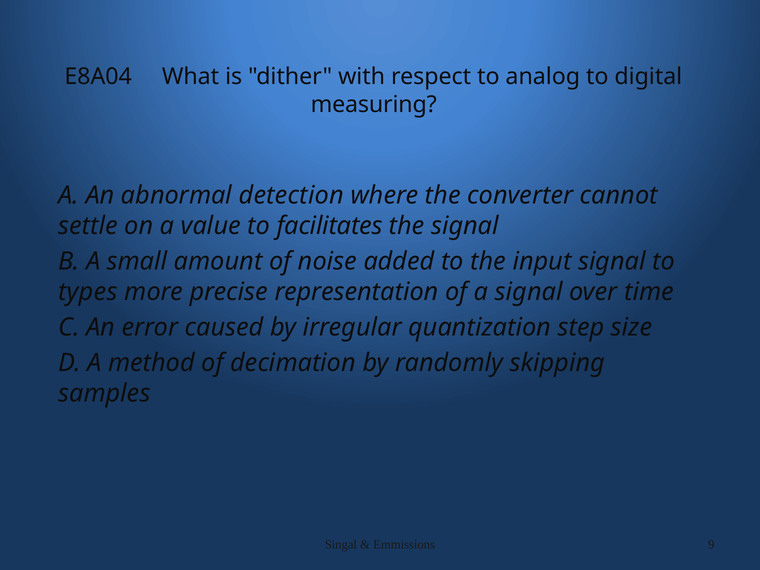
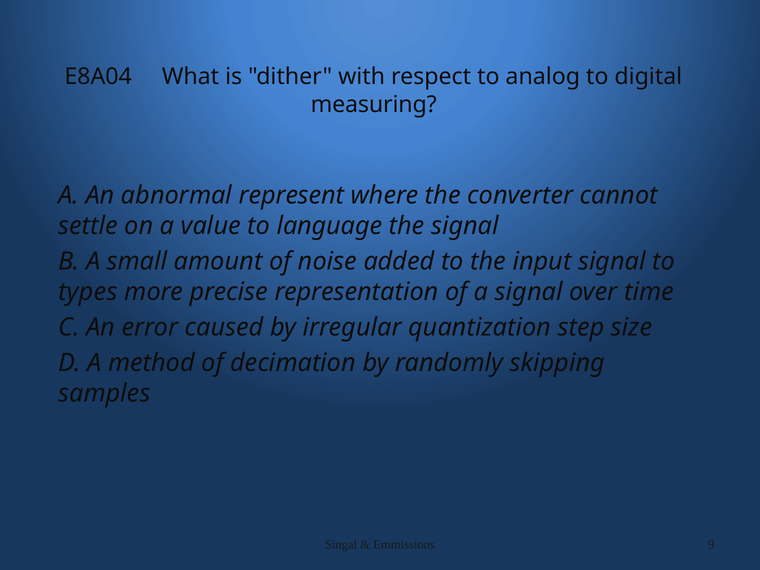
detection: detection -> represent
facilitates: facilitates -> language
